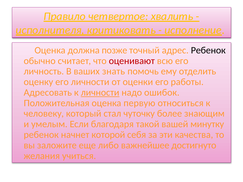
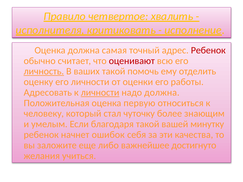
позже: позже -> самая
Ребенок at (208, 50) colour: black -> red
личность underline: none -> present
ваших знать: знать -> такой
надо ошибок: ошибок -> должна
которой: которой -> ошибок
